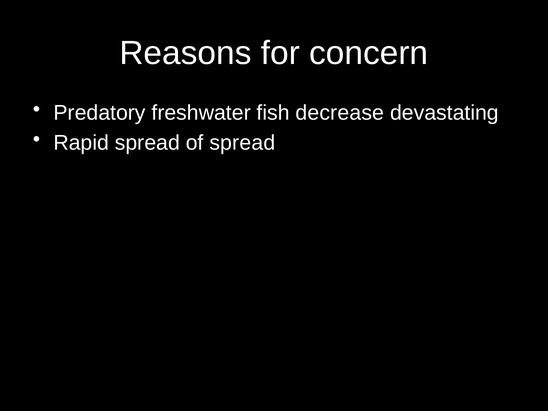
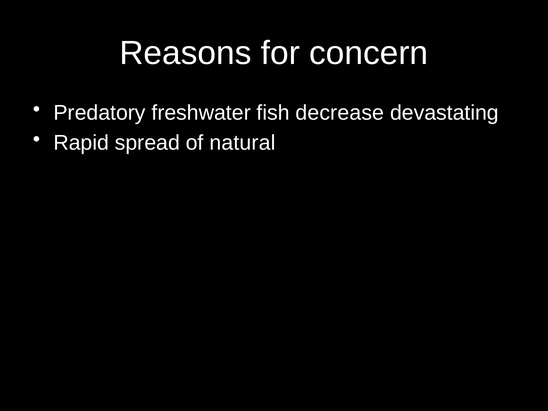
of spread: spread -> natural
